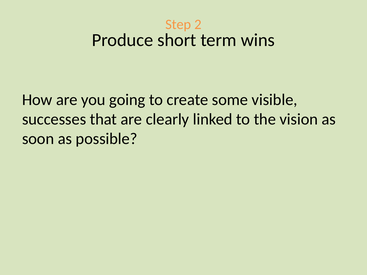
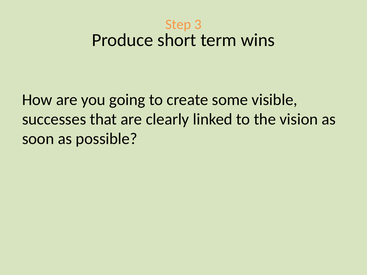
2: 2 -> 3
